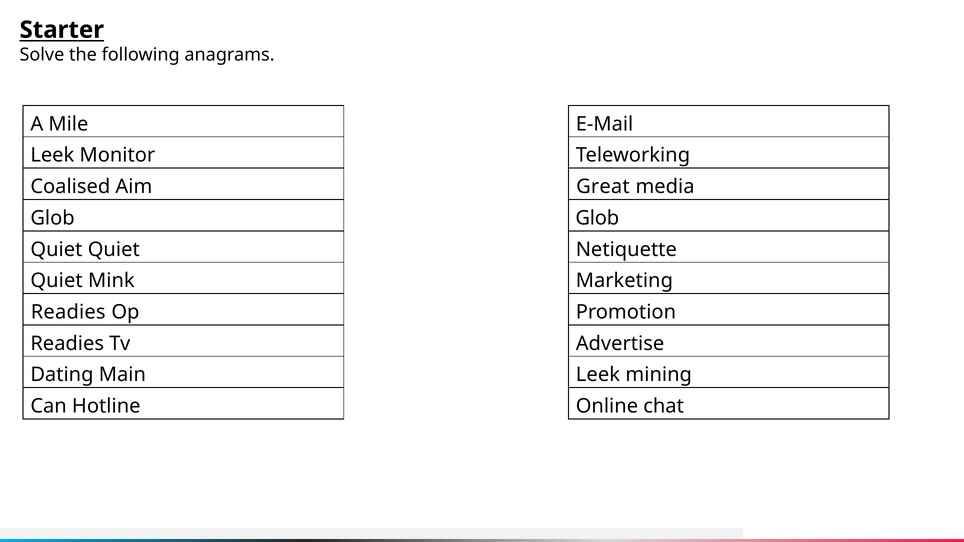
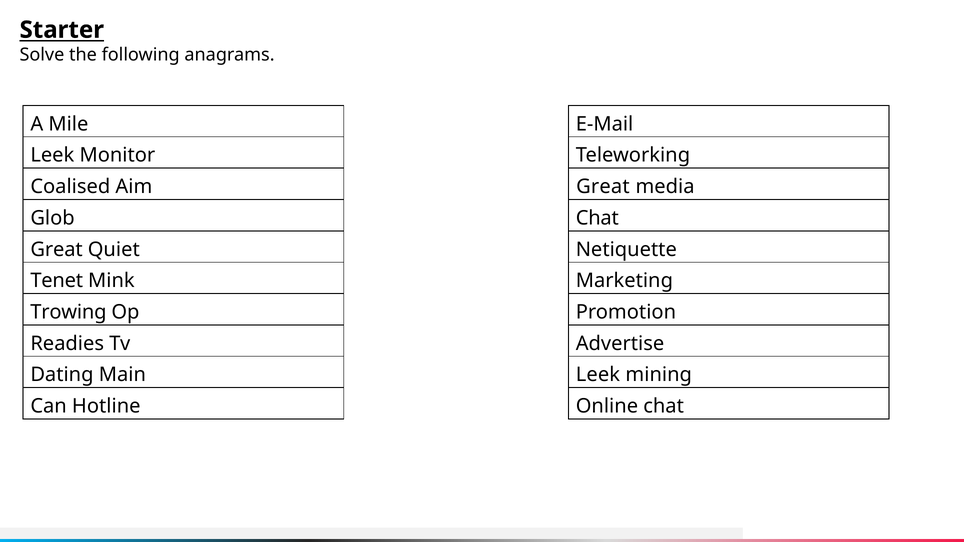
Glob at (597, 218): Glob -> Chat
Quiet at (56, 250): Quiet -> Great
Quiet at (57, 281): Quiet -> Tenet
Readies at (68, 312): Readies -> Trowing
